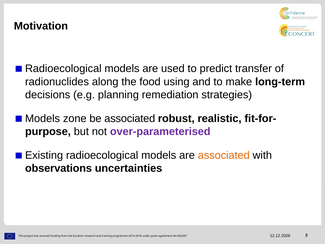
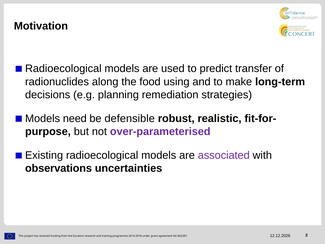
zone: zone -> need
be associated: associated -> defensible
associated at (224, 155) colour: orange -> purple
